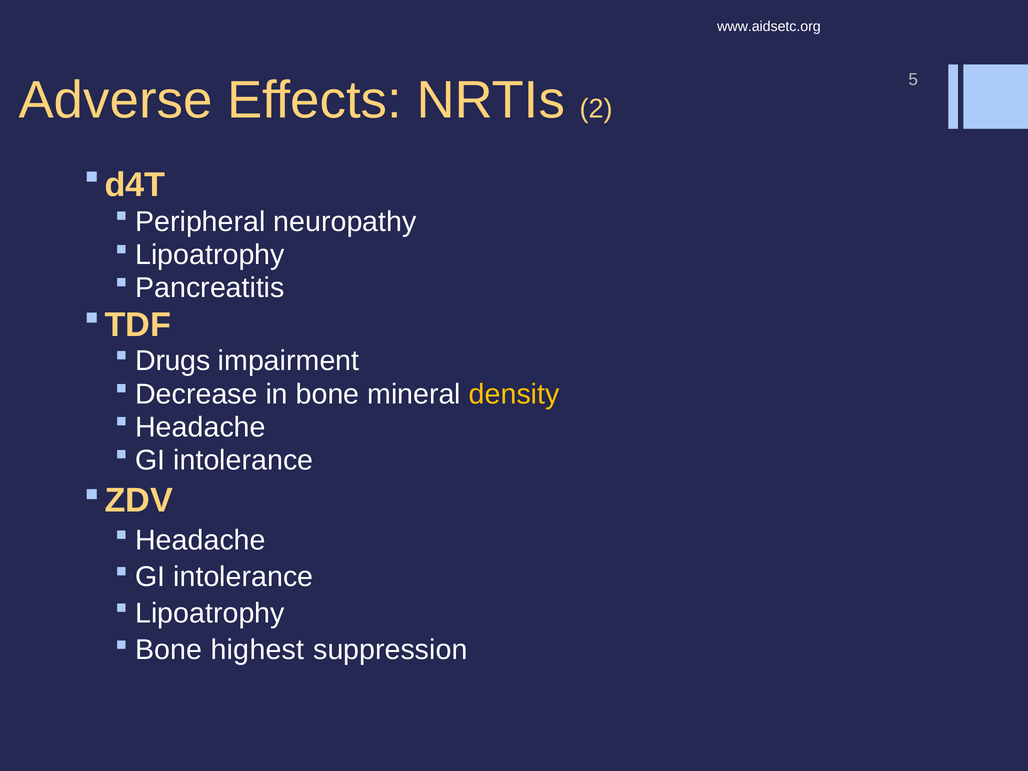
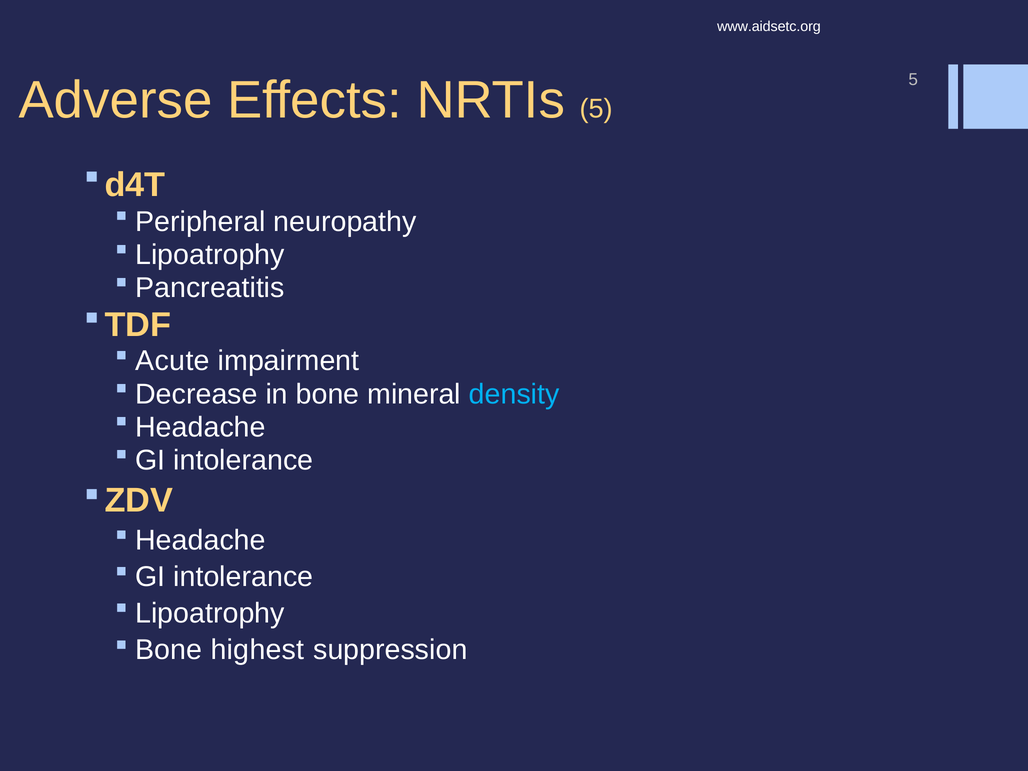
NRTIs 2: 2 -> 5
Drugs: Drugs -> Acute
density colour: yellow -> light blue
